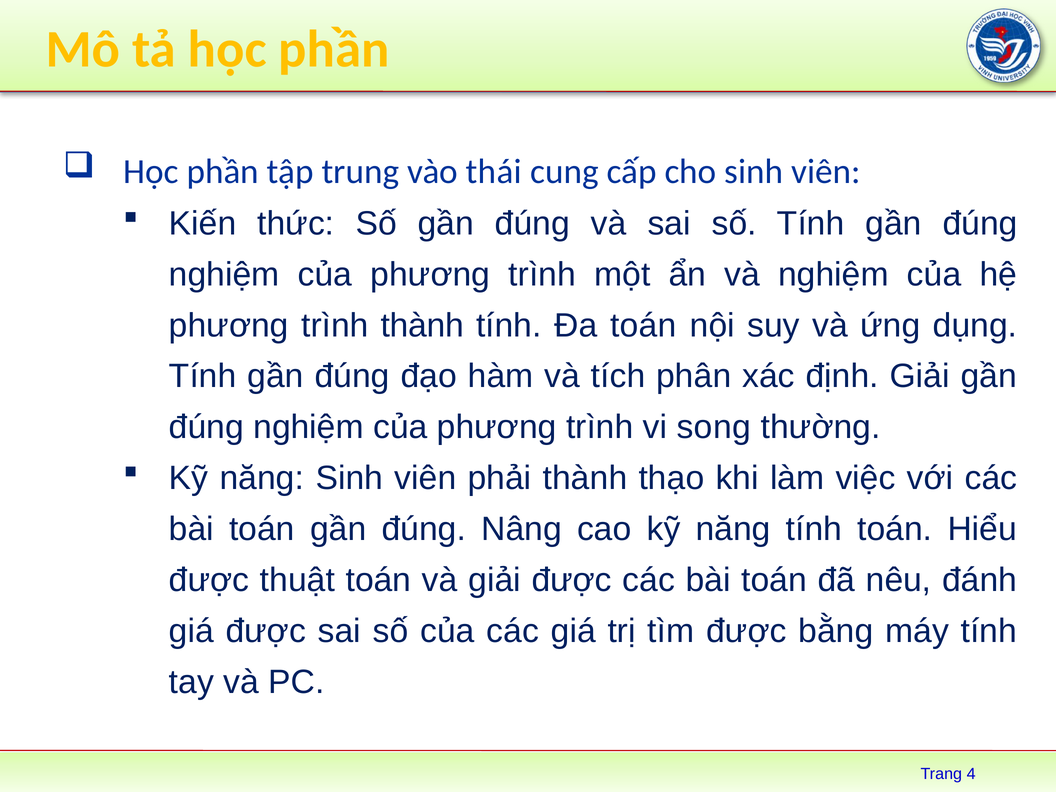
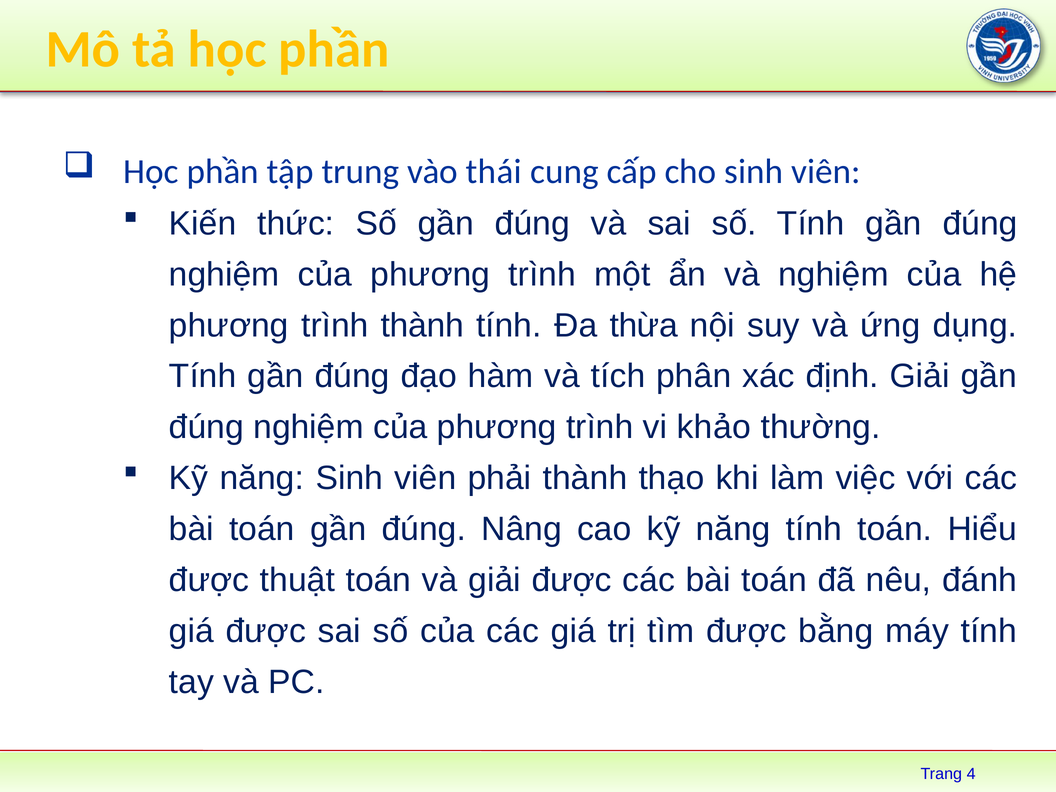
Đa toán: toán -> thừa
song: song -> khảo
